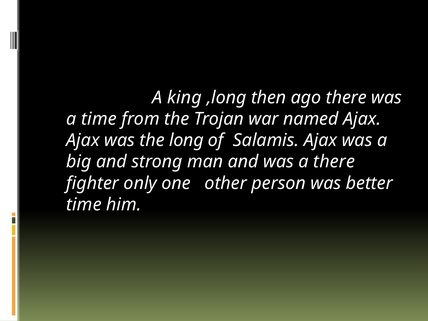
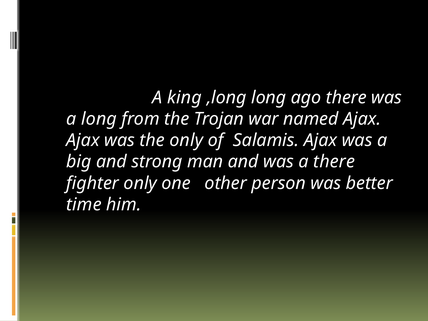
,long then: then -> long
a time: time -> long
the long: long -> only
